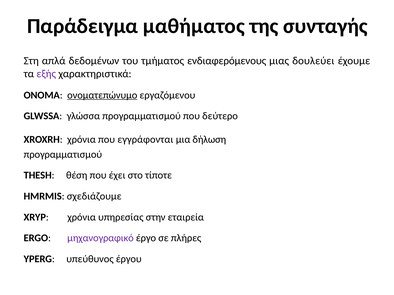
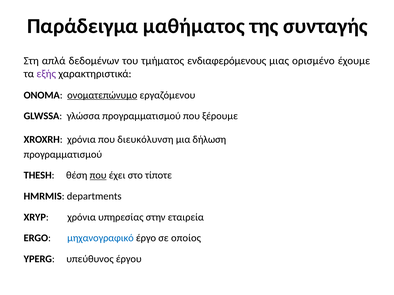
δουλεύει: δουλεύει -> ορισμένο
δεύτερο: δεύτερο -> ξέρουμε
εγγράφονται: εγγράφονται -> διευκόλυνση
που at (98, 176) underline: none -> present
σχεδιάζουμε: σχεδιάζουμε -> departments
μηχανογραφικό colour: purple -> blue
πλήρες: πλήρες -> οποίος
